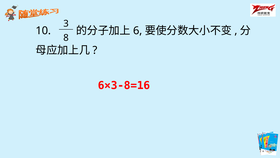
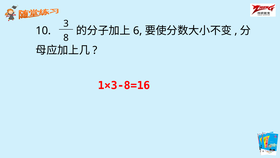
6×3-8=16: 6×3-8=16 -> 1×3-8=16
